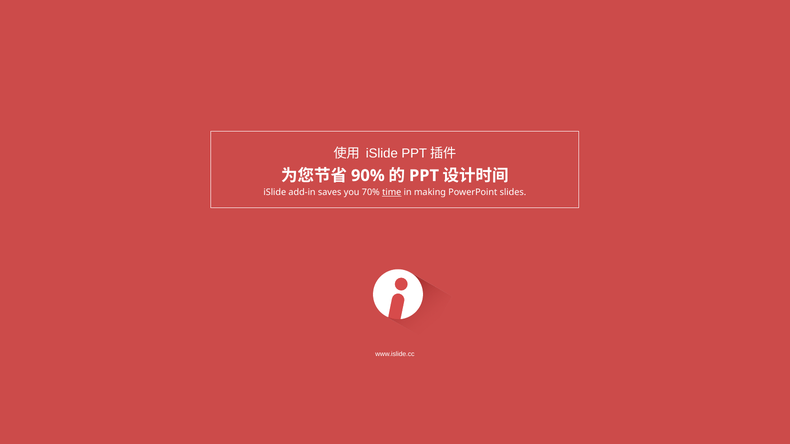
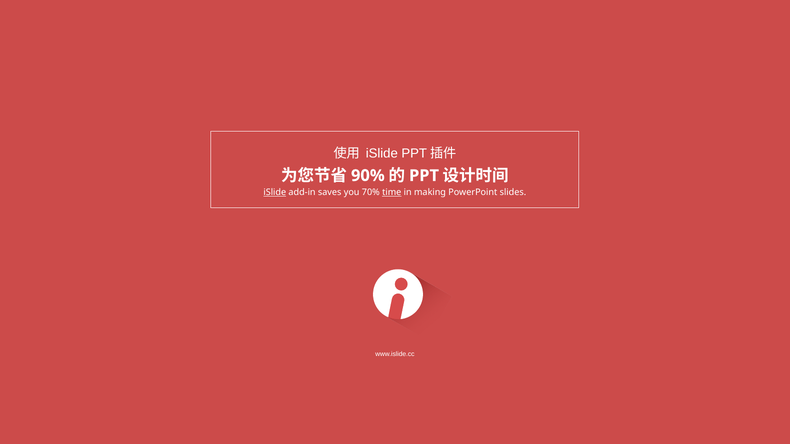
iSlide at (275, 193) underline: none -> present
